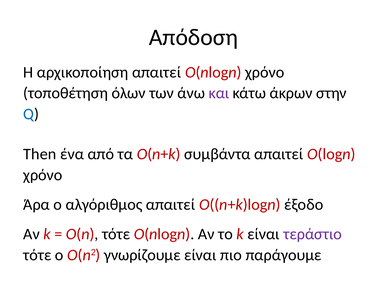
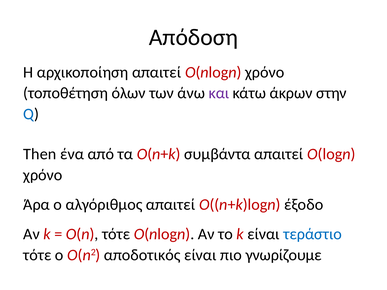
τεράστιο colour: purple -> blue
γνωρίζουμε: γνωρίζουμε -> αποδοτικός
παράγουμε: παράγουμε -> γνωρίζουμε
